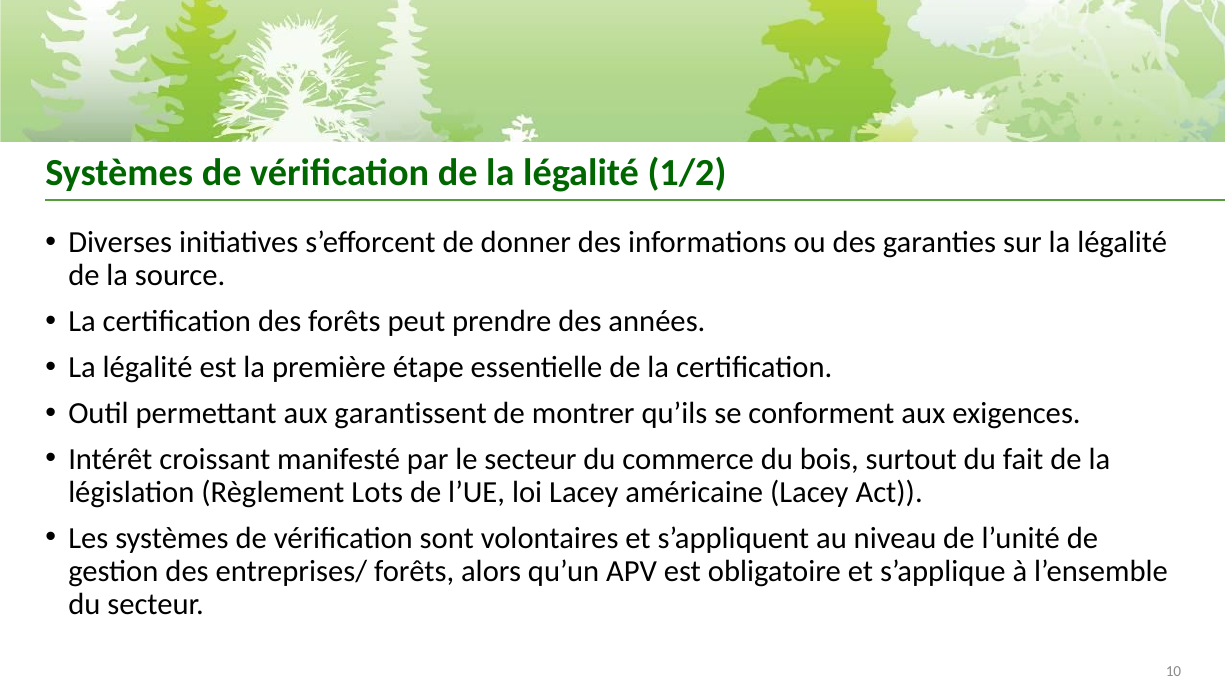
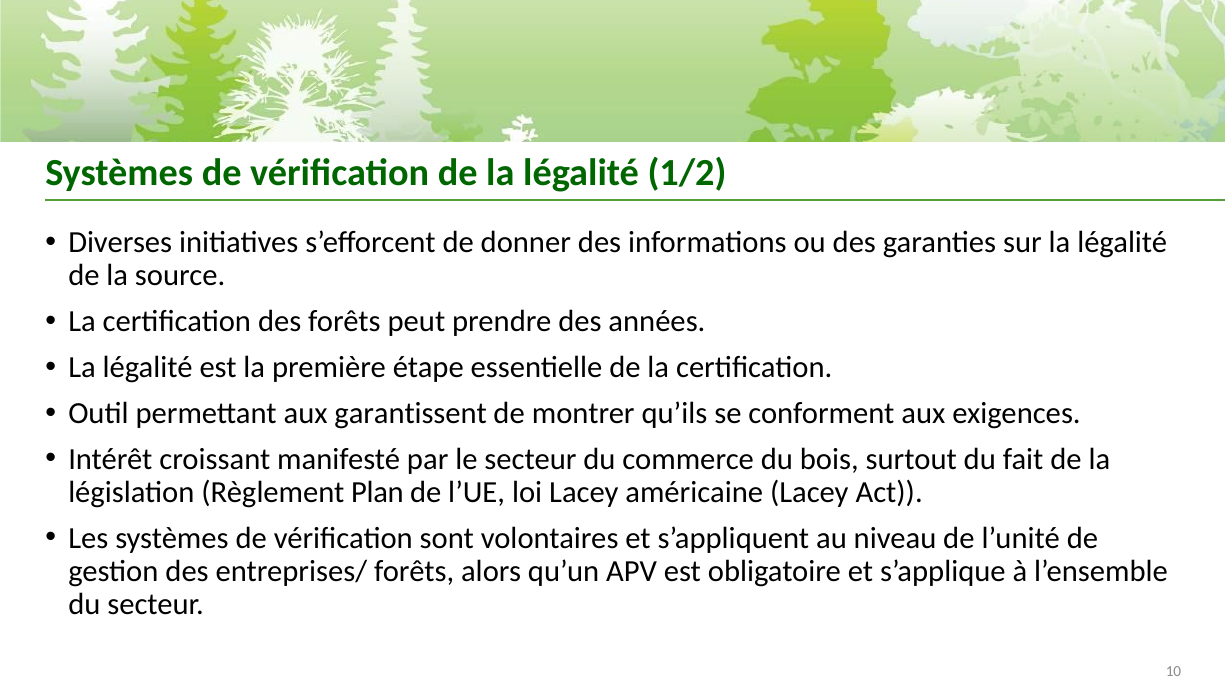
Lots: Lots -> Plan
